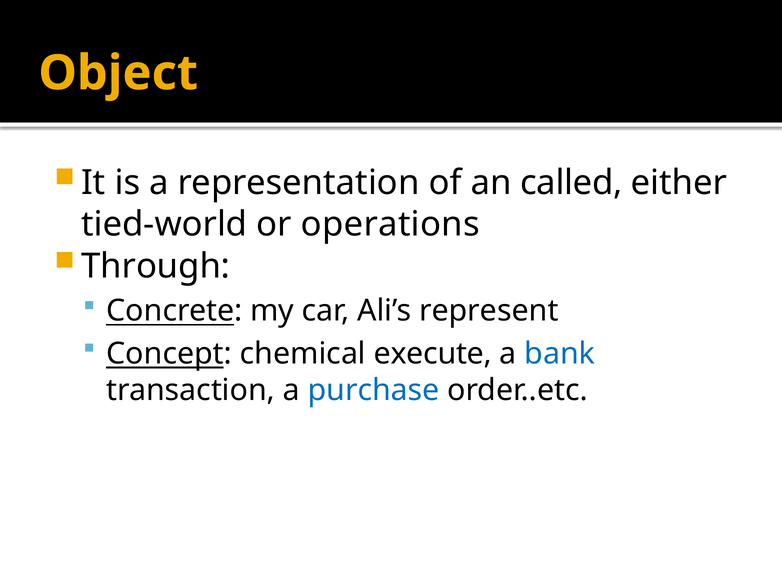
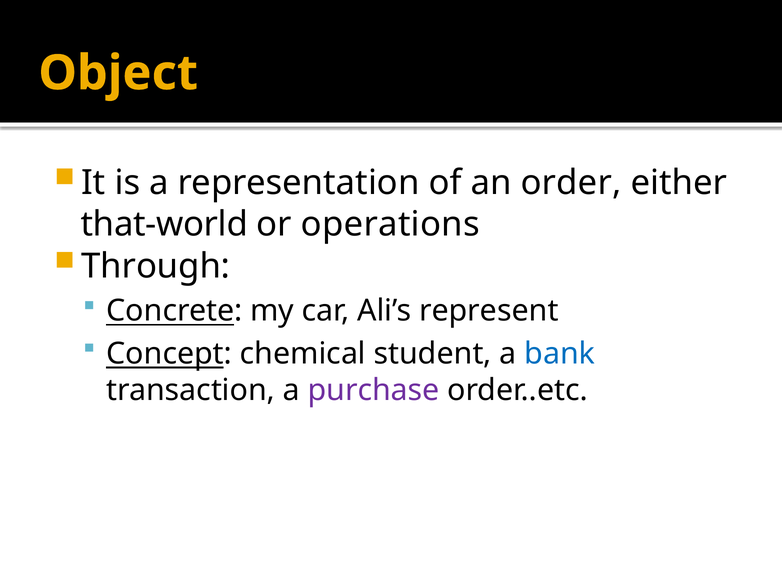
called: called -> order
tied-world: tied-world -> that-world
execute: execute -> student
purchase colour: blue -> purple
